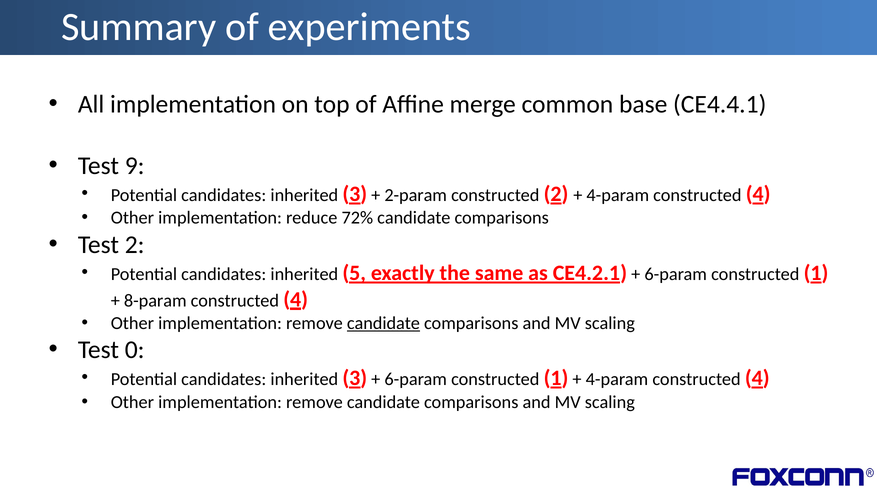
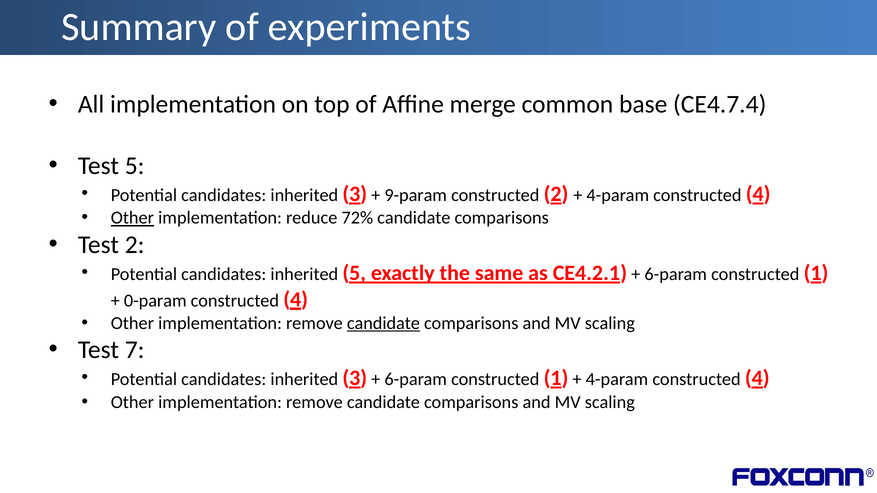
CE4.4.1: CE4.4.1 -> CE4.7.4
Test 9: 9 -> 5
2-param: 2-param -> 9-param
Other at (132, 218) underline: none -> present
8-param: 8-param -> 0-param
0: 0 -> 7
